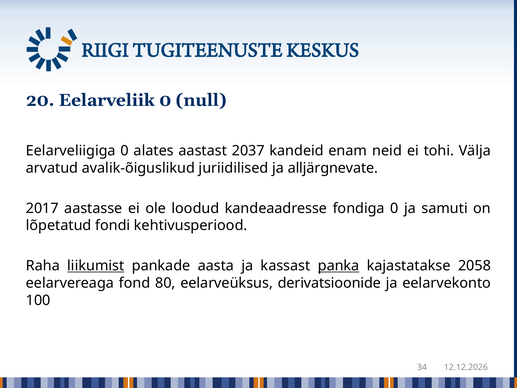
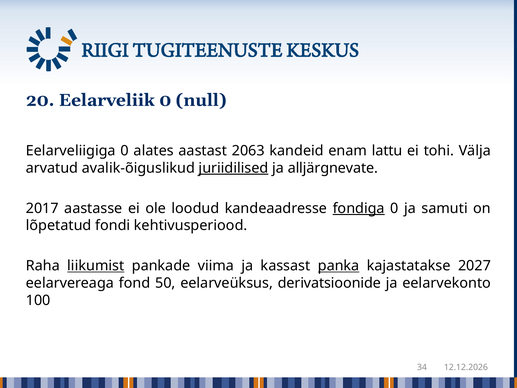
2037: 2037 -> 2063
neid: neid -> lattu
juriidilised underline: none -> present
fondiga underline: none -> present
aasta: aasta -> viima
2058: 2058 -> 2027
80: 80 -> 50
